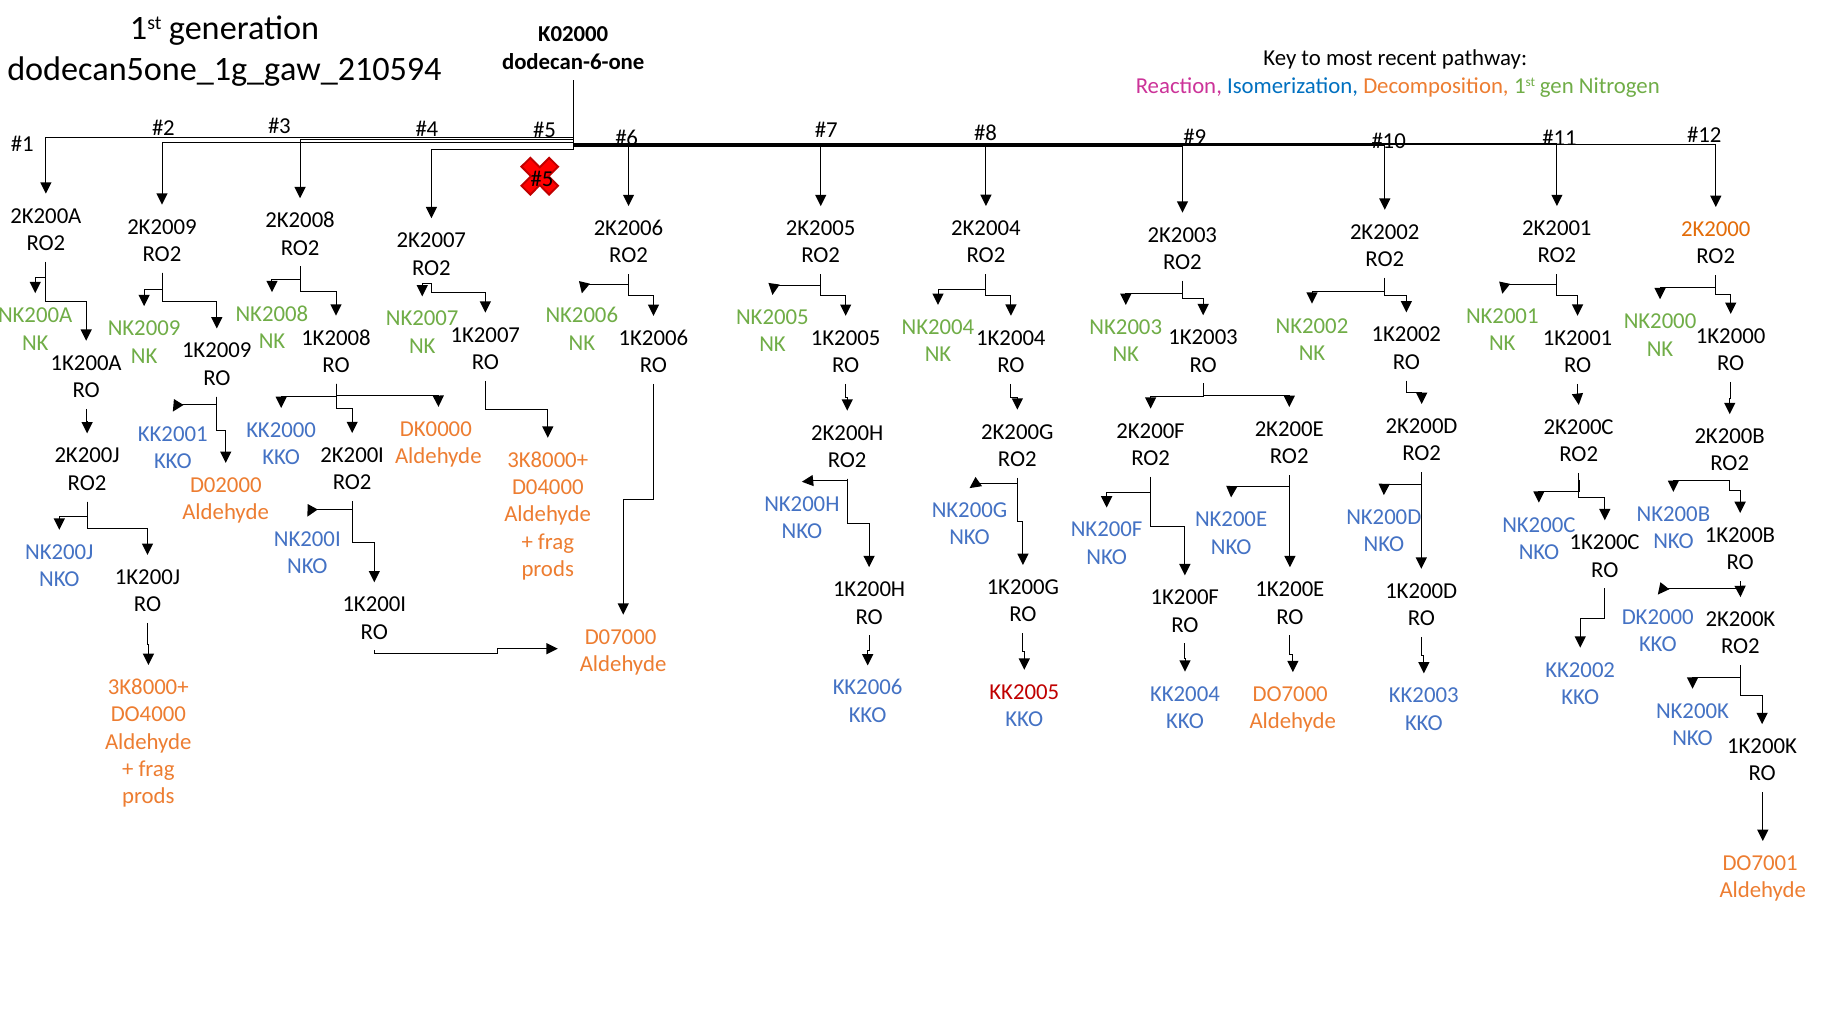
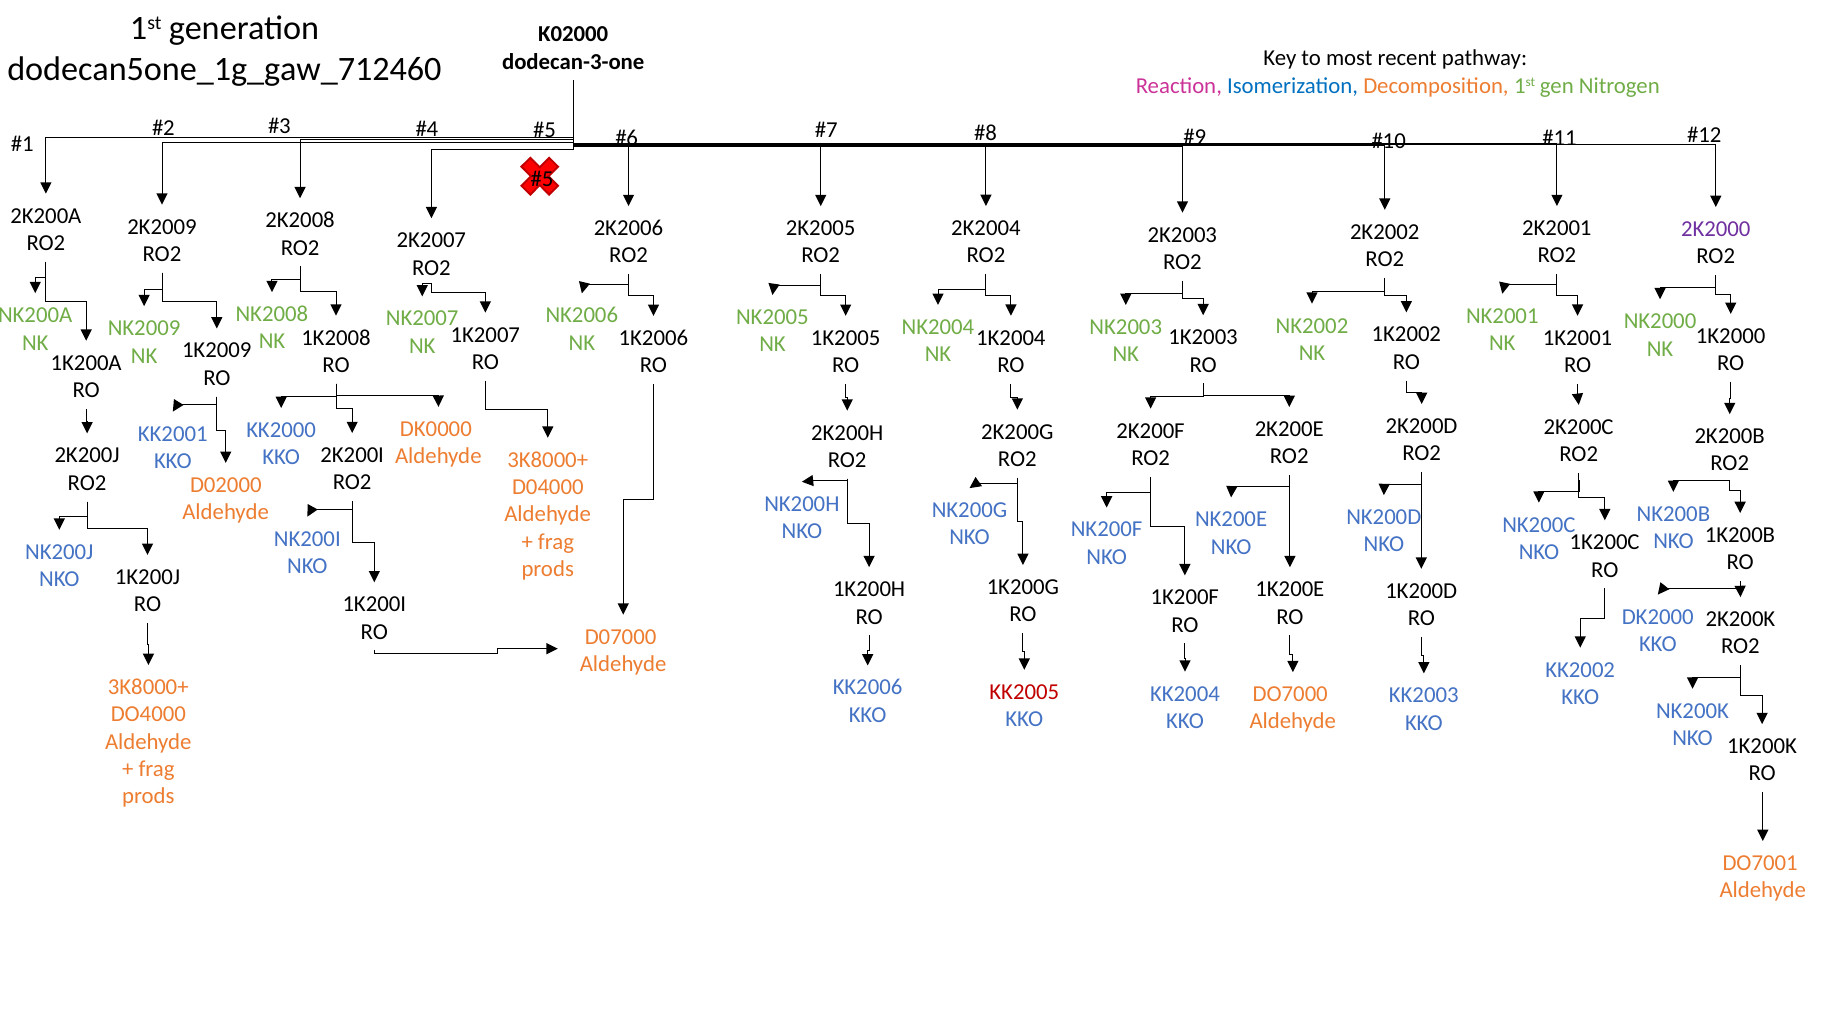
dodecan-6-one: dodecan-6-one -> dodecan-3-one
dodecan5one_1g_gaw_210594: dodecan5one_1g_gaw_210594 -> dodecan5one_1g_gaw_712460
2K2000 colour: orange -> purple
